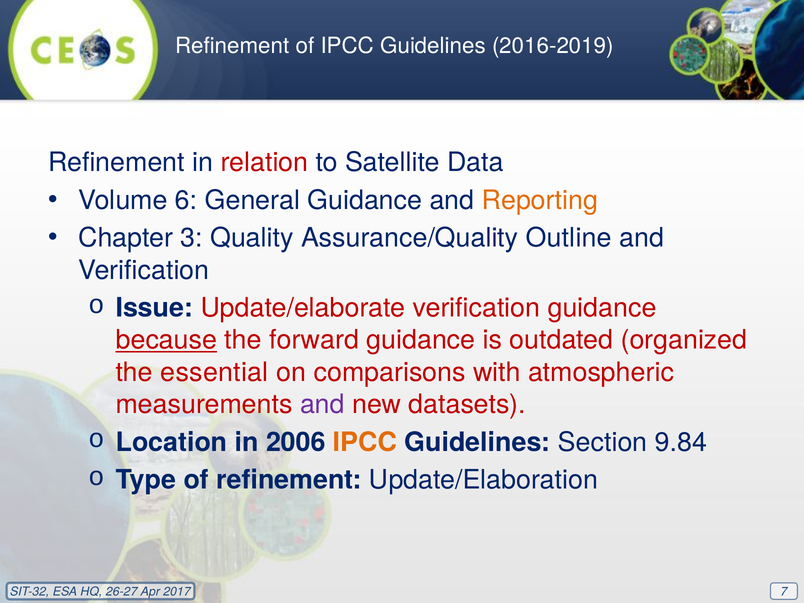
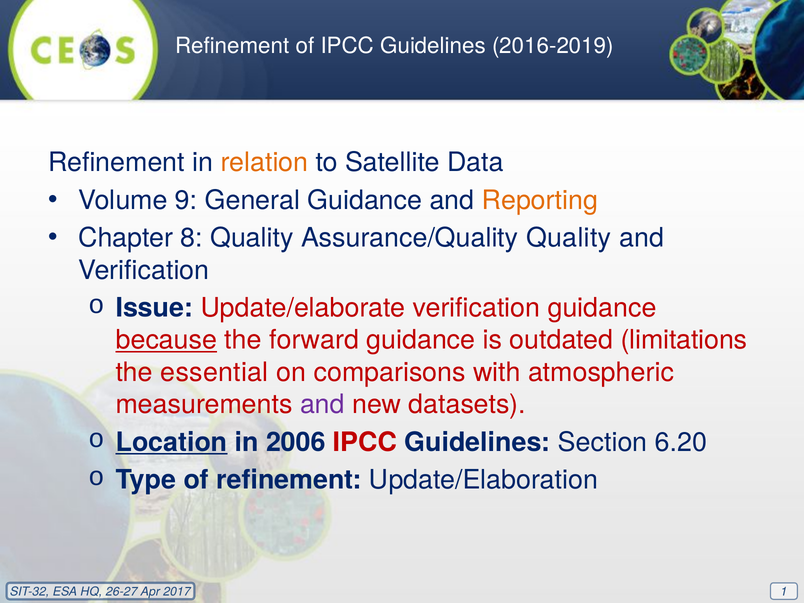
relation colour: red -> orange
6: 6 -> 9
3: 3 -> 8
Assurance/Quality Outline: Outline -> Quality
organized: organized -> limitations
Location underline: none -> present
IPCC at (365, 442) colour: orange -> red
9.84: 9.84 -> 6.20
7: 7 -> 1
